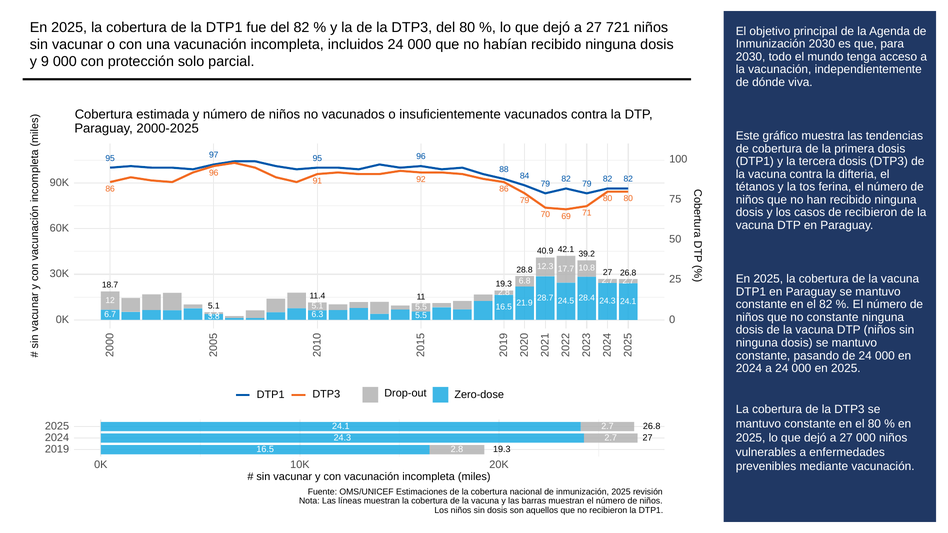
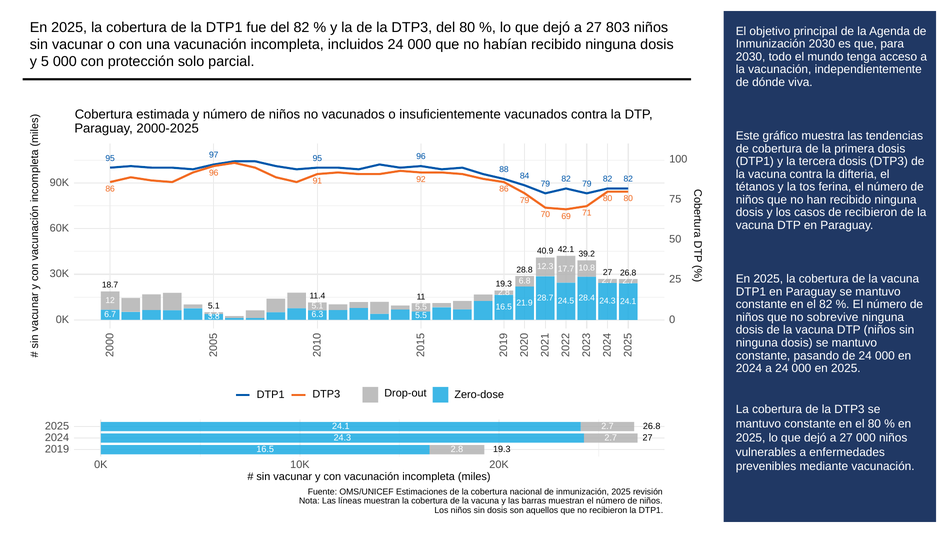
721: 721 -> 803
y 9: 9 -> 5
no constante: constante -> sobrevive
